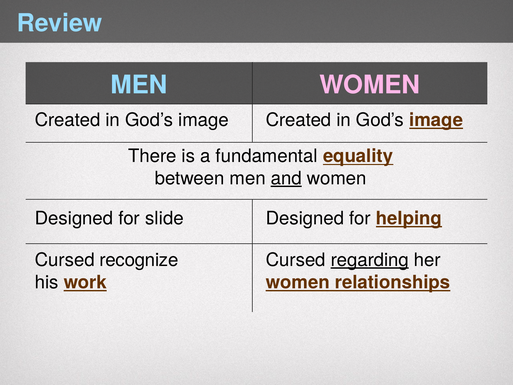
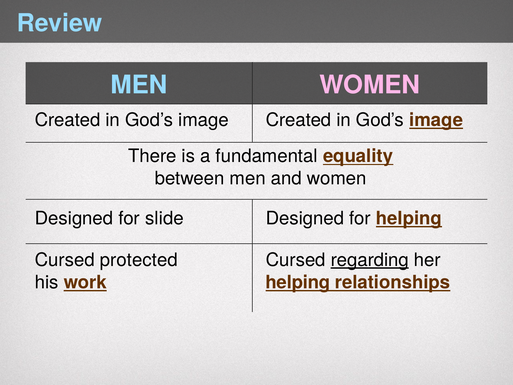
and underline: present -> none
recognize: recognize -> protected
women at (298, 282): women -> helping
